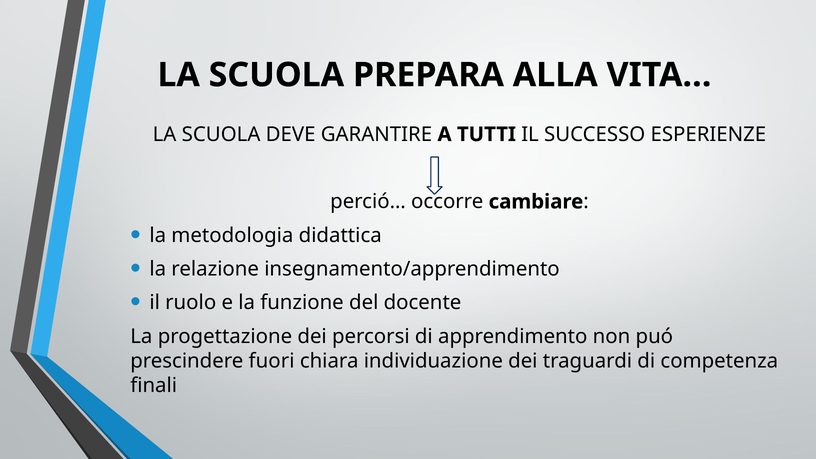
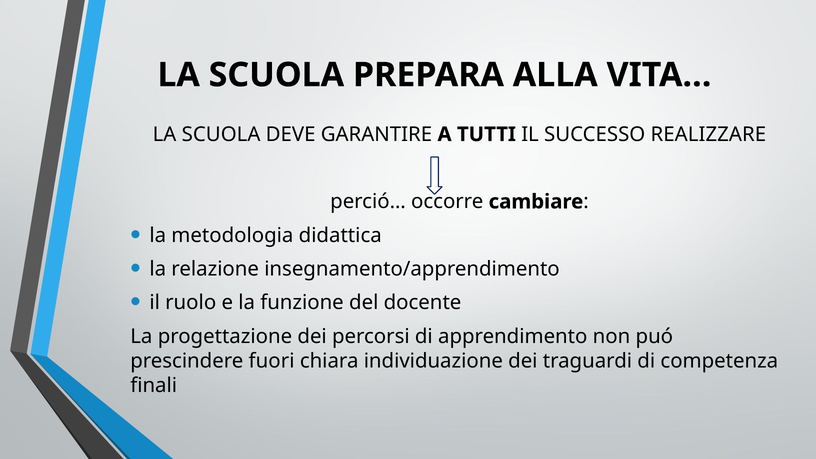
ESPERIENZE: ESPERIENZE -> REALIZZARE
